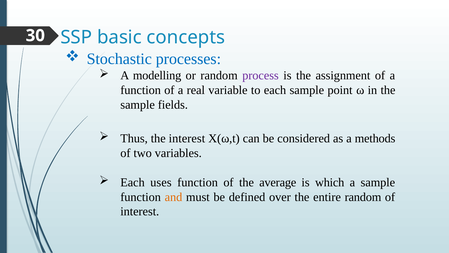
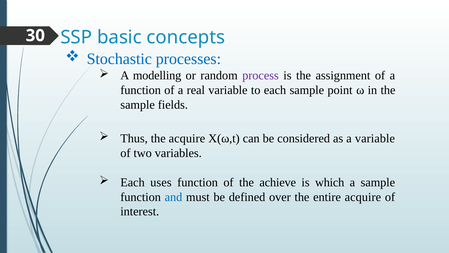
the interest: interest -> acquire
a methods: methods -> variable
average: average -> achieve
and colour: orange -> blue
entire random: random -> acquire
